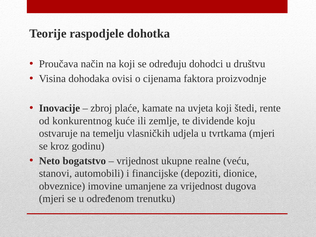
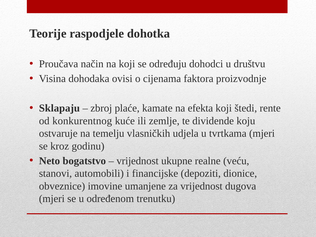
Inovacije: Inovacije -> Sklapaju
uvjeta: uvjeta -> efekta
